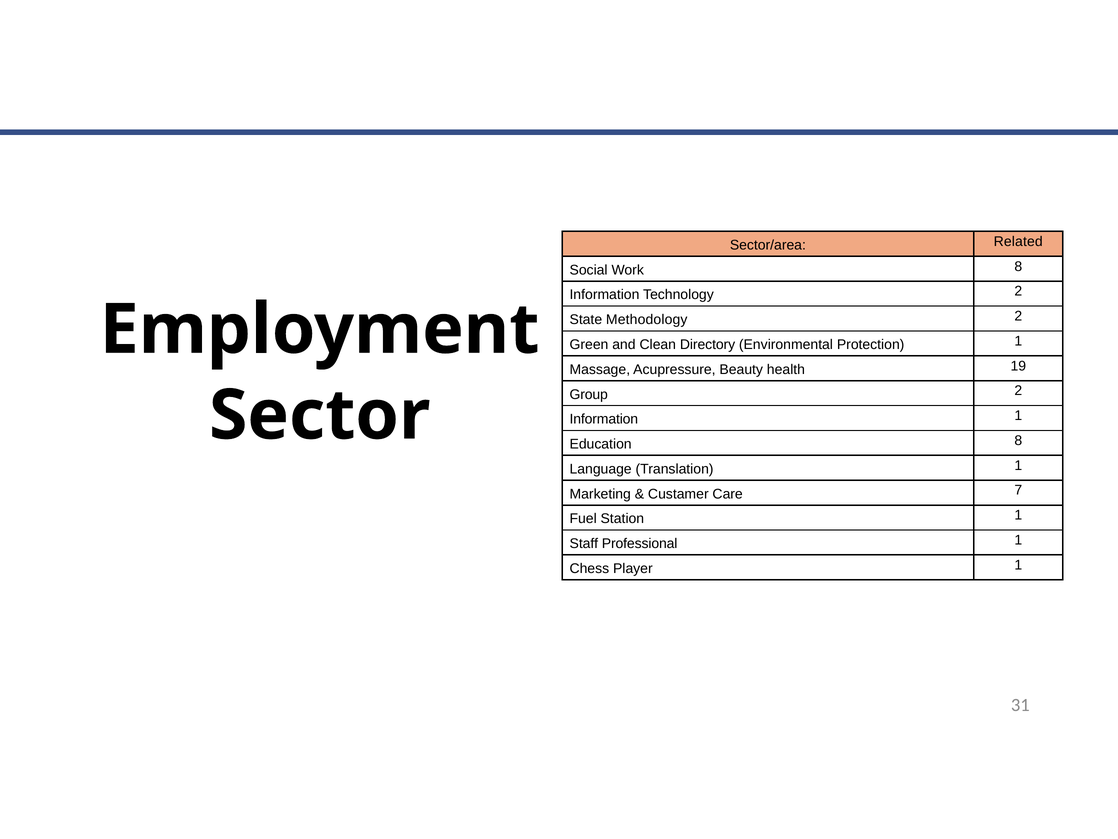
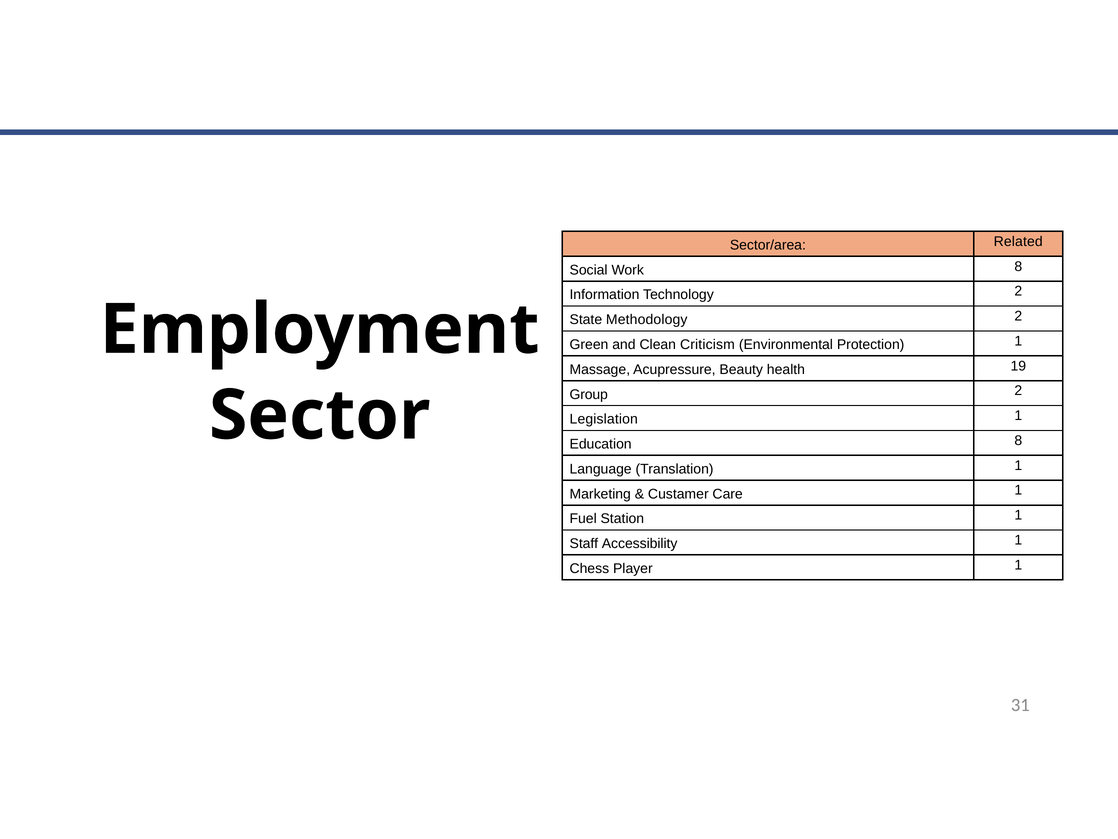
Directory: Directory -> Criticism
Information at (604, 419): Information -> Legislation
Care 7: 7 -> 1
Professional: Professional -> Accessibility
